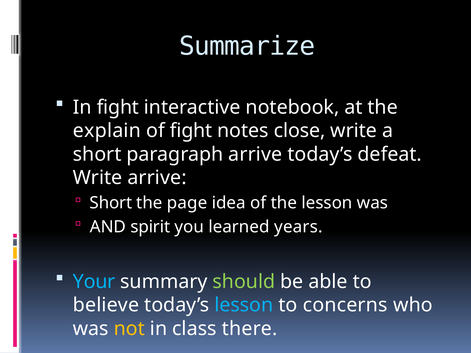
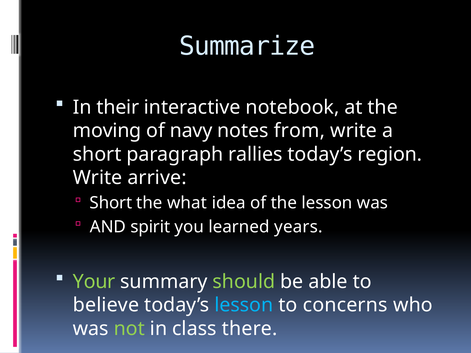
In fight: fight -> their
explain: explain -> moving
of fight: fight -> navy
close: close -> from
paragraph arrive: arrive -> rallies
defeat: defeat -> region
page: page -> what
Your colour: light blue -> light green
not colour: yellow -> light green
